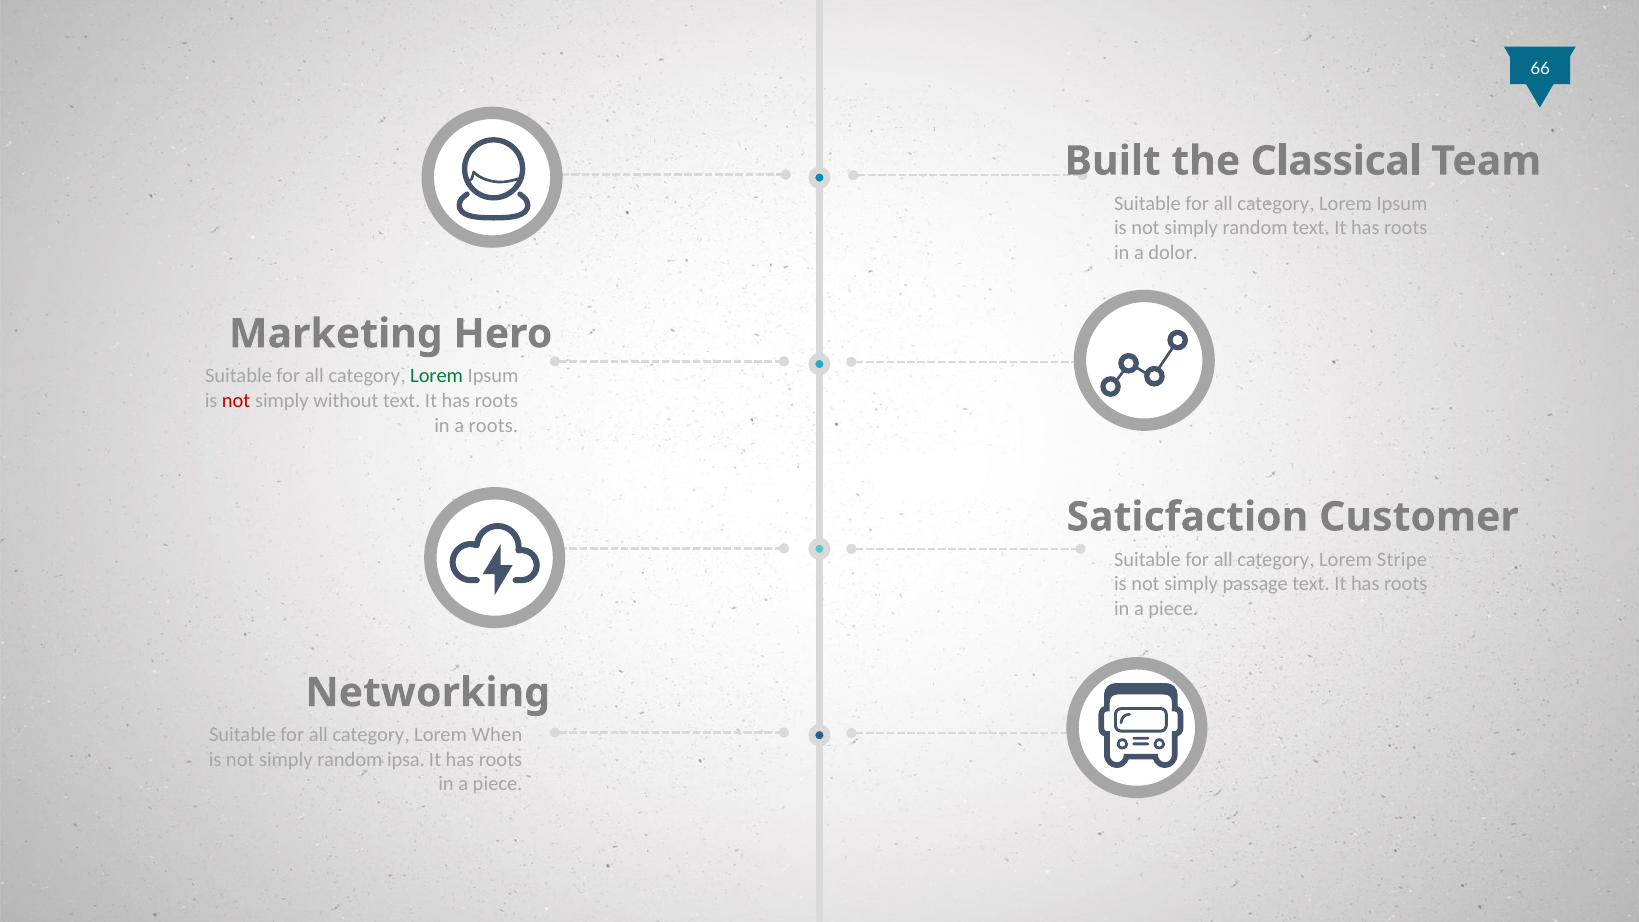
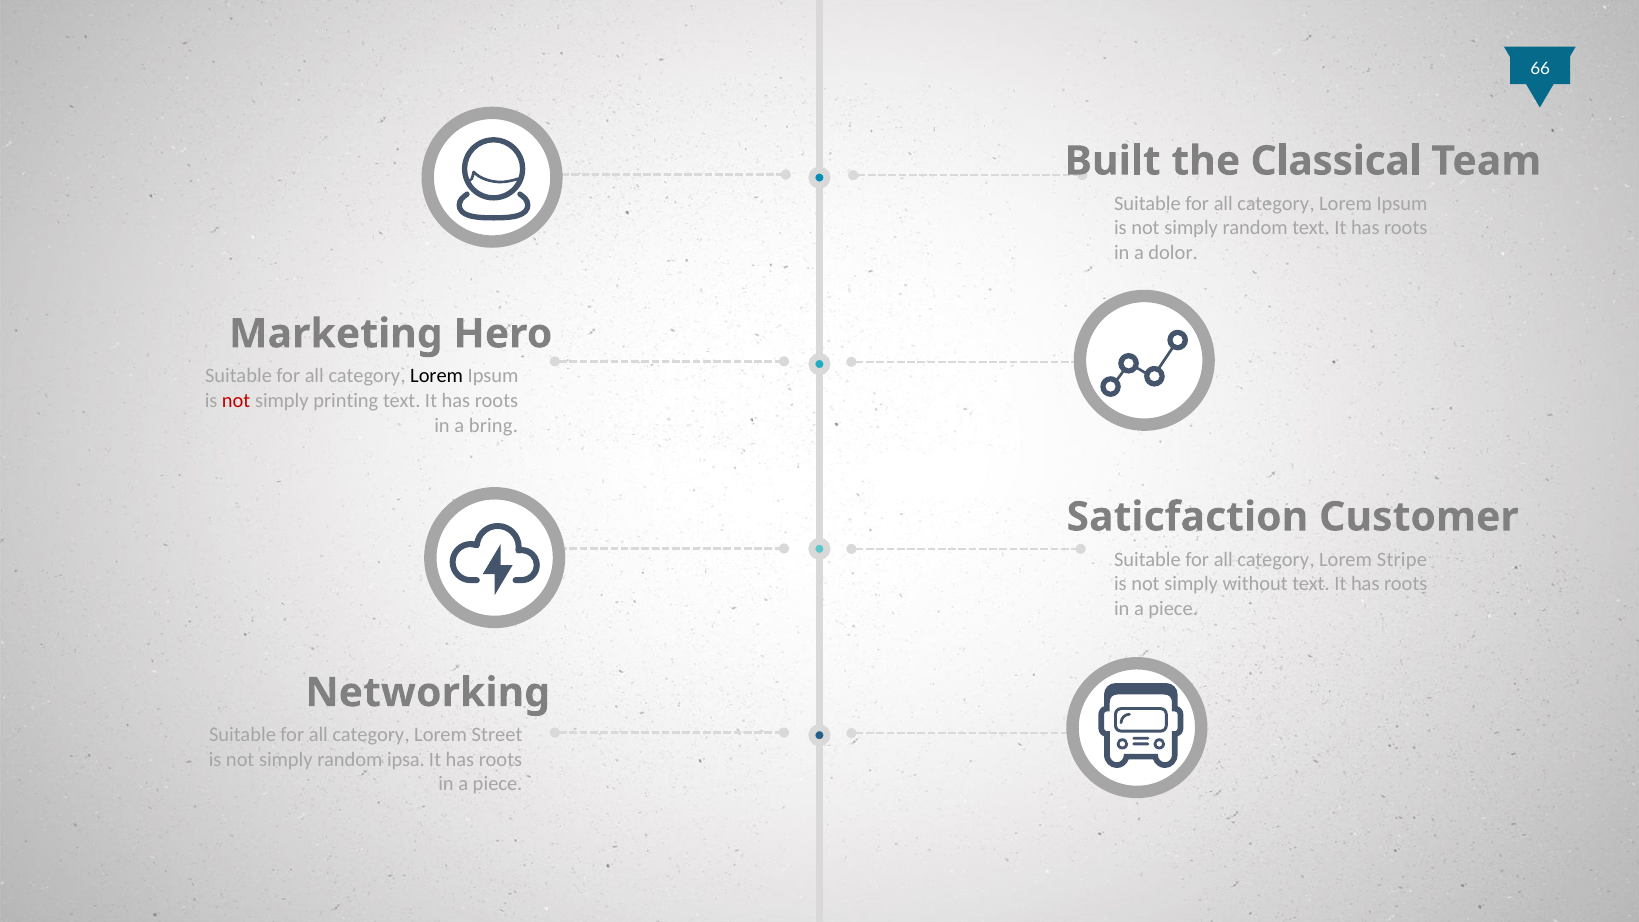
Lorem at (437, 376) colour: green -> black
without: without -> printing
a roots: roots -> bring
passage: passage -> without
When: When -> Street
